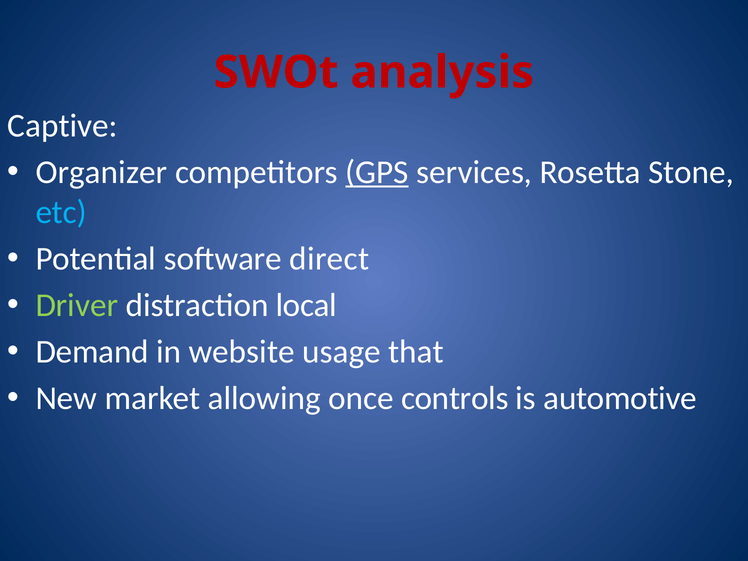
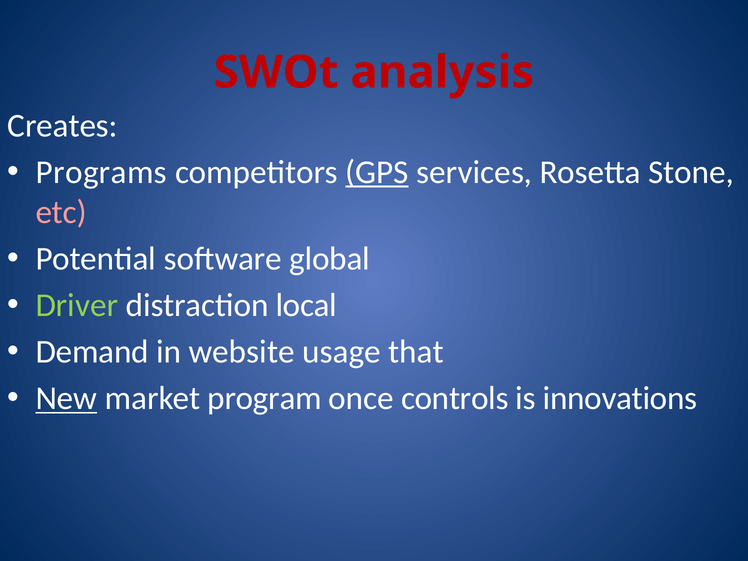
Captive: Captive -> Creates
Organizer: Organizer -> Programs
etc colour: light blue -> pink
direct: direct -> global
New underline: none -> present
allowing: allowing -> program
automotive: automotive -> innovations
